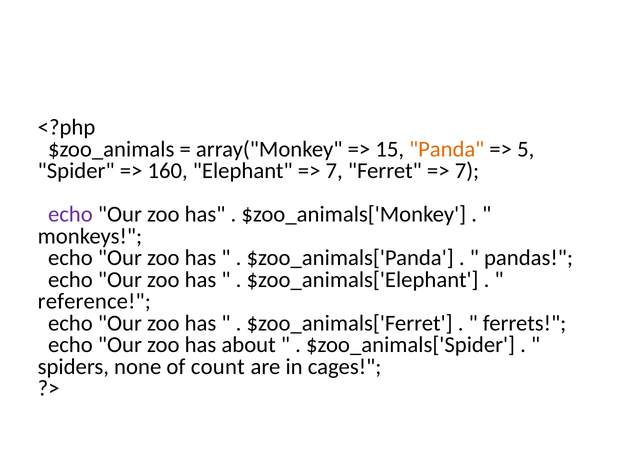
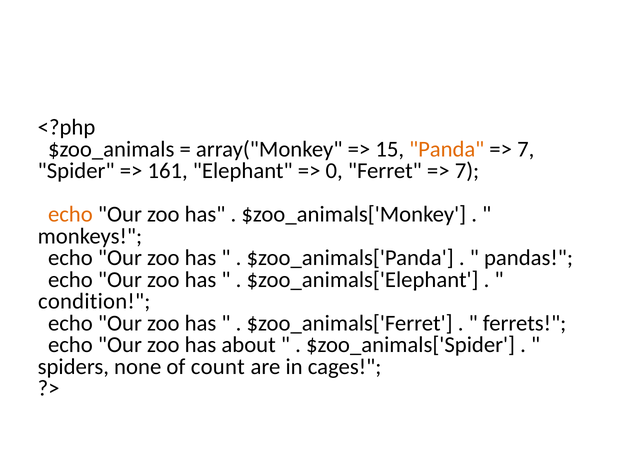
5 at (526, 149): 5 -> 7
160: 160 -> 161
7 at (334, 171): 7 -> 0
echo at (70, 215) colour: purple -> orange
reference: reference -> condition
